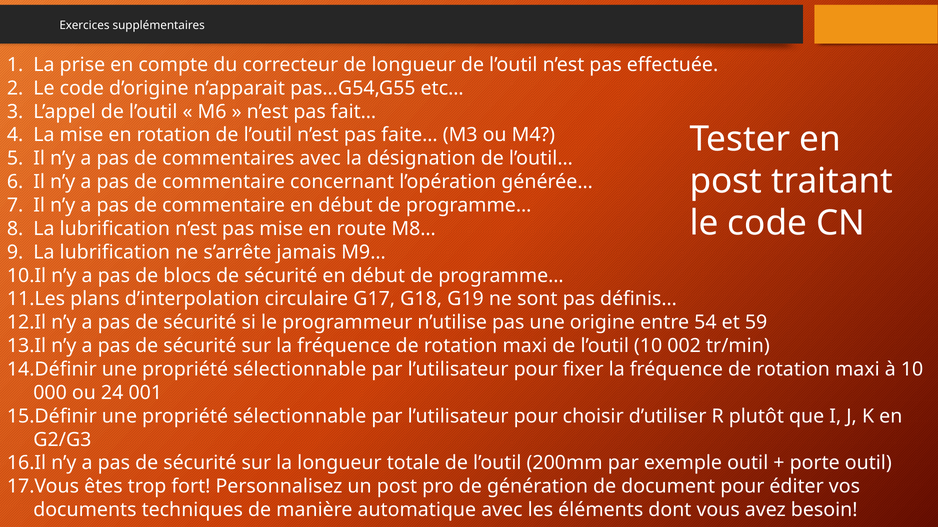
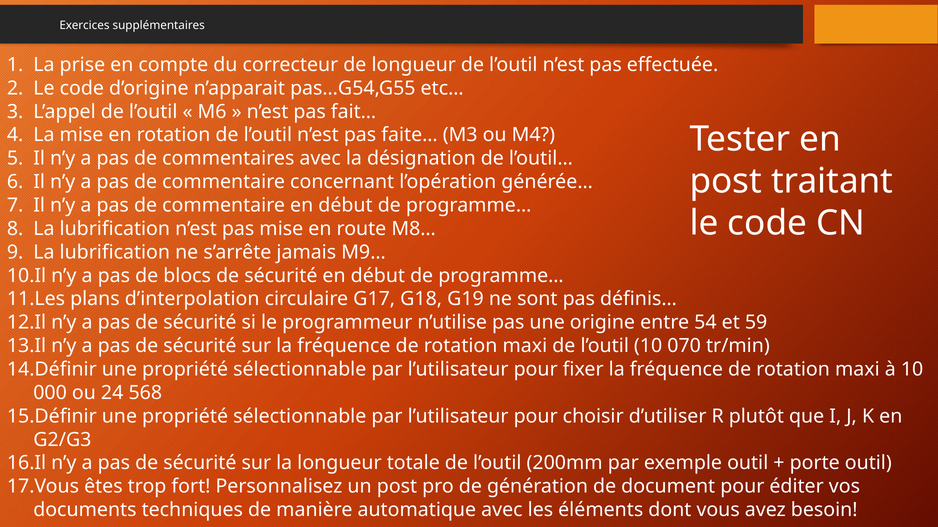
002: 002 -> 070
001: 001 -> 568
